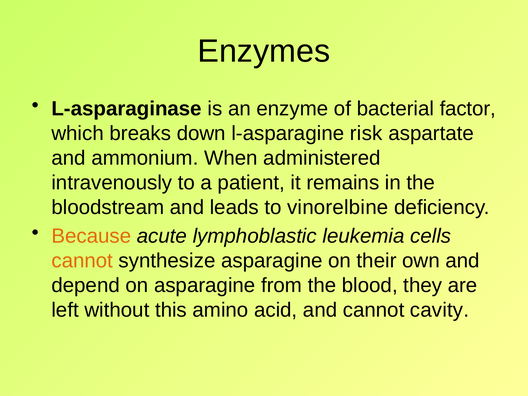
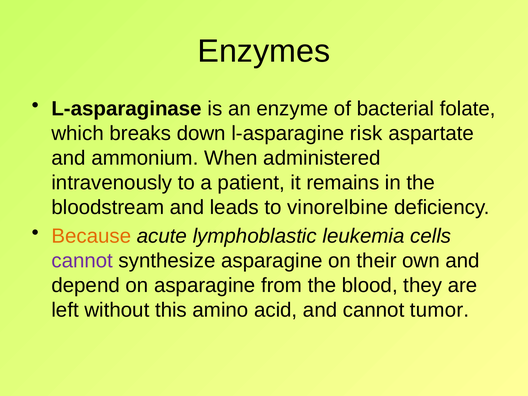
factor: factor -> folate
cannot at (82, 261) colour: orange -> purple
cavity: cavity -> tumor
